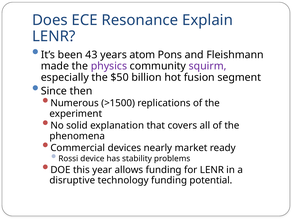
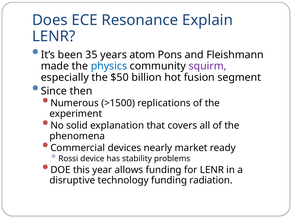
43: 43 -> 35
physics colour: purple -> blue
potential: potential -> radiation
